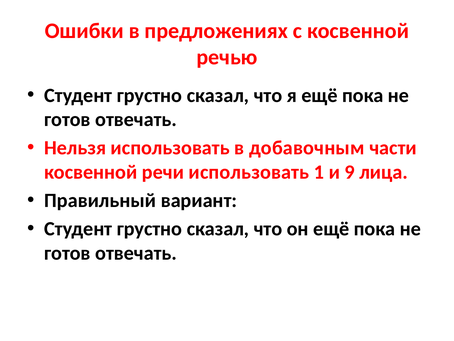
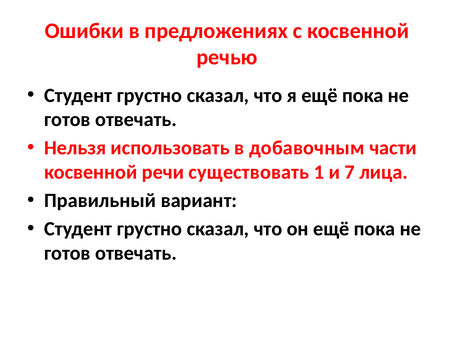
речи использовать: использовать -> существовать
9: 9 -> 7
